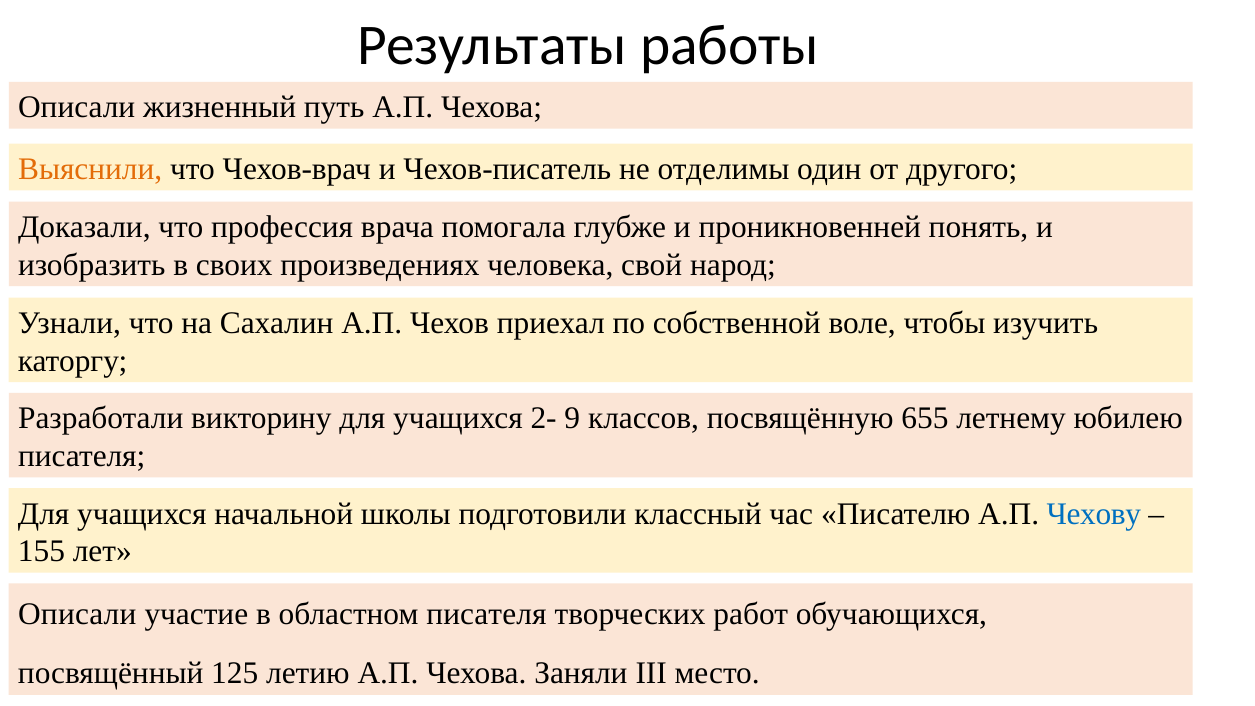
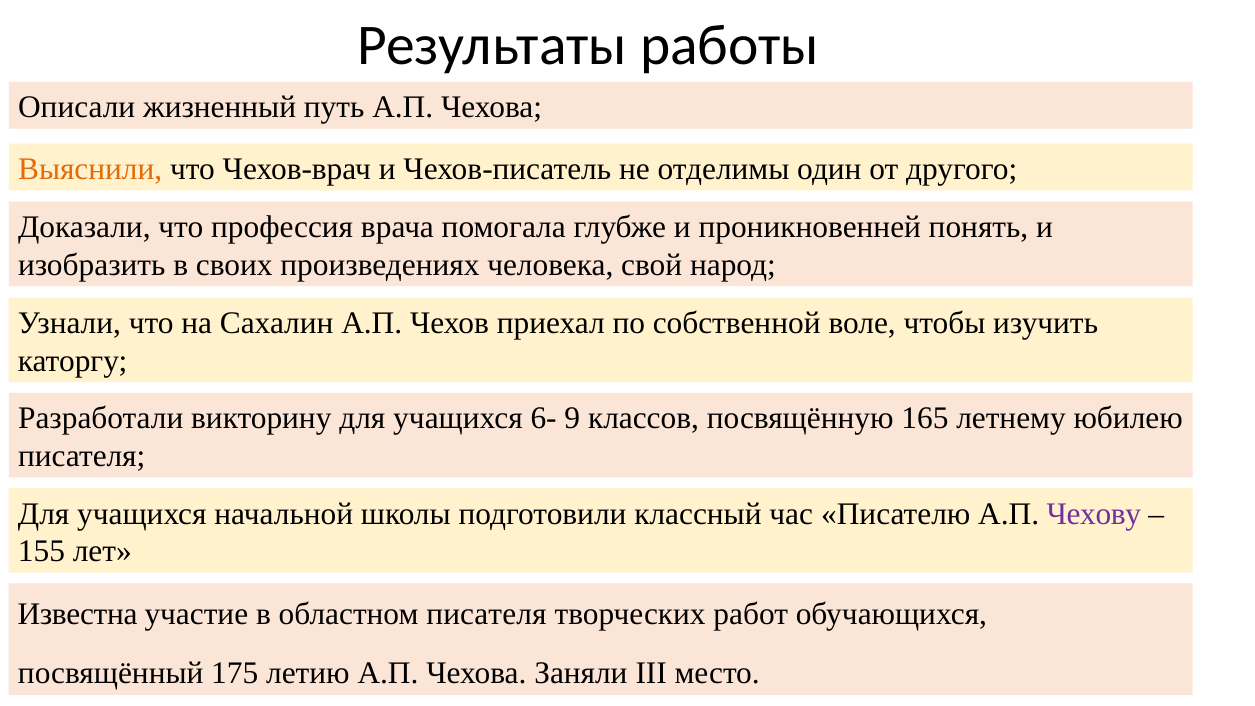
2-: 2- -> 6-
655: 655 -> 165
Чехову colour: blue -> purple
Описали at (77, 615): Описали -> Известна
125: 125 -> 175
